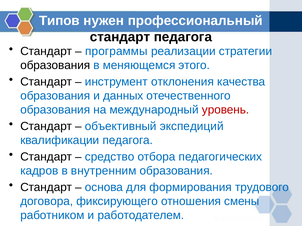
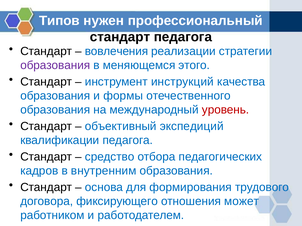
программы: программы -> вовлечения
образования at (55, 65) colour: black -> purple
отклонения: отклонения -> инструкций
данных: данных -> формы
смены: смены -> может
